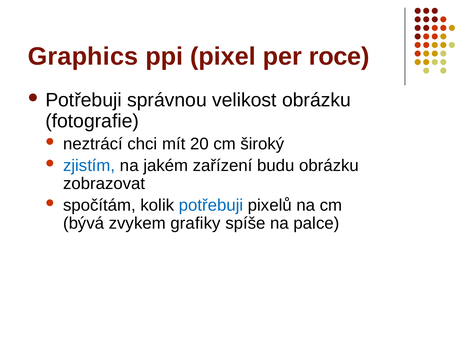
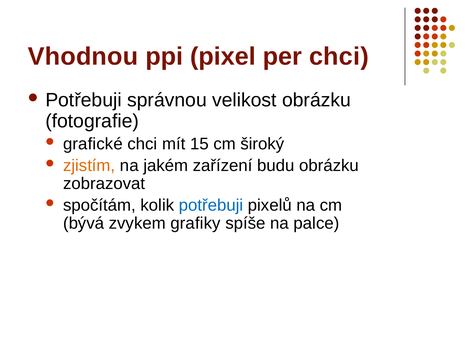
Graphics: Graphics -> Vhodnou
per roce: roce -> chci
neztrácí: neztrácí -> grafické
20: 20 -> 15
zjistím colour: blue -> orange
